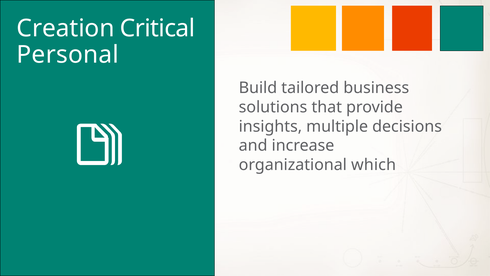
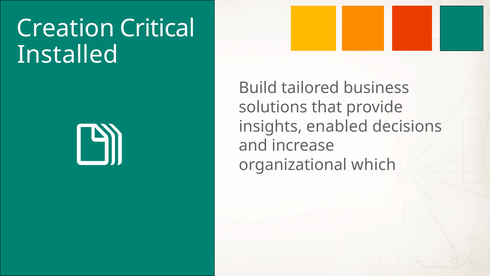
Personal: Personal -> Installed
multiple: multiple -> enabled
